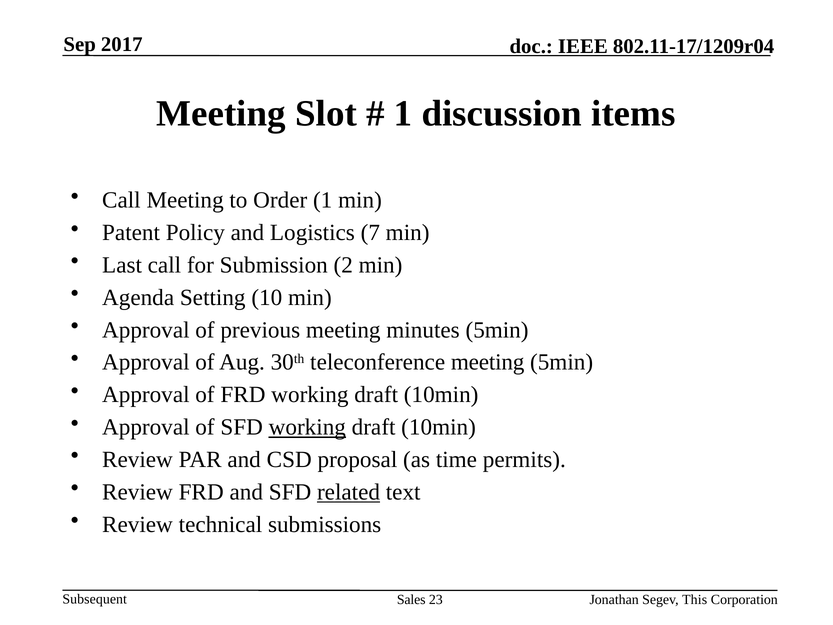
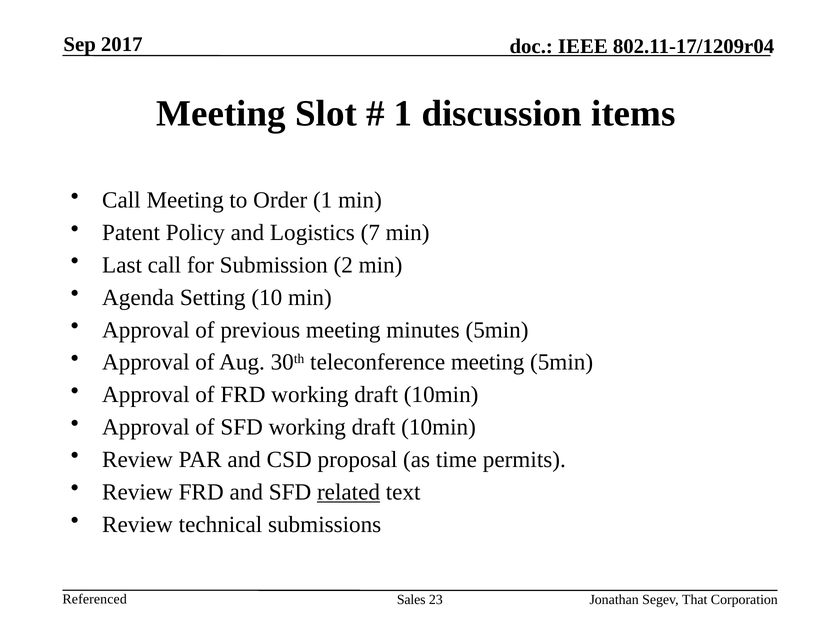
working at (307, 427) underline: present -> none
Subsequent: Subsequent -> Referenced
This: This -> That
